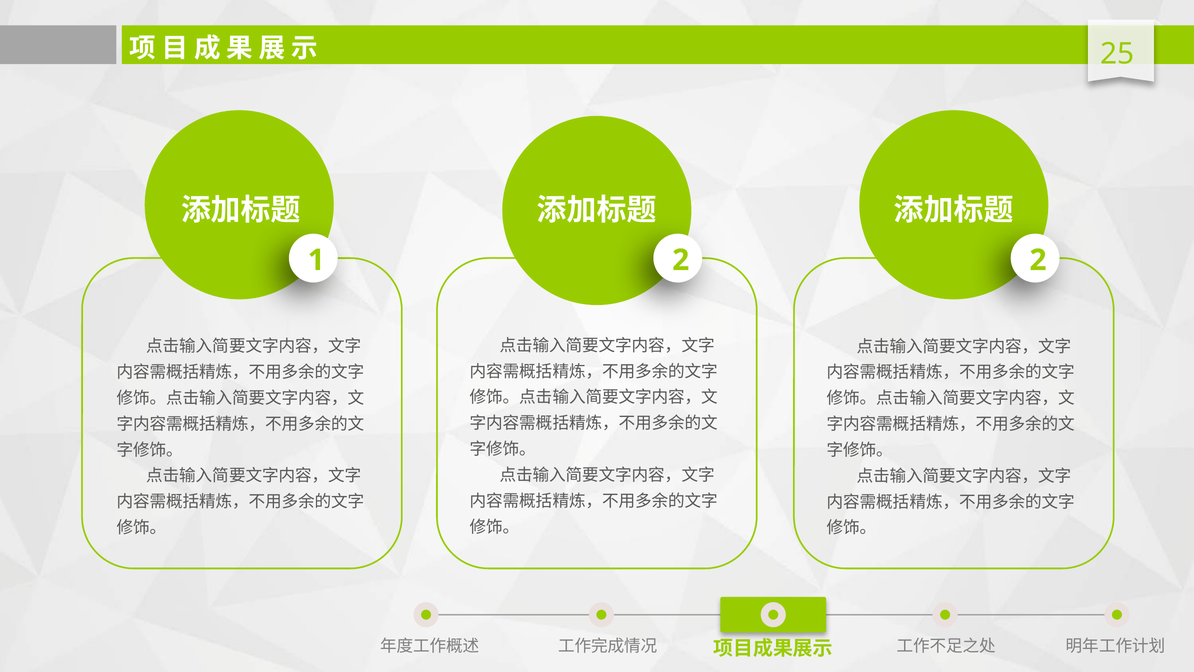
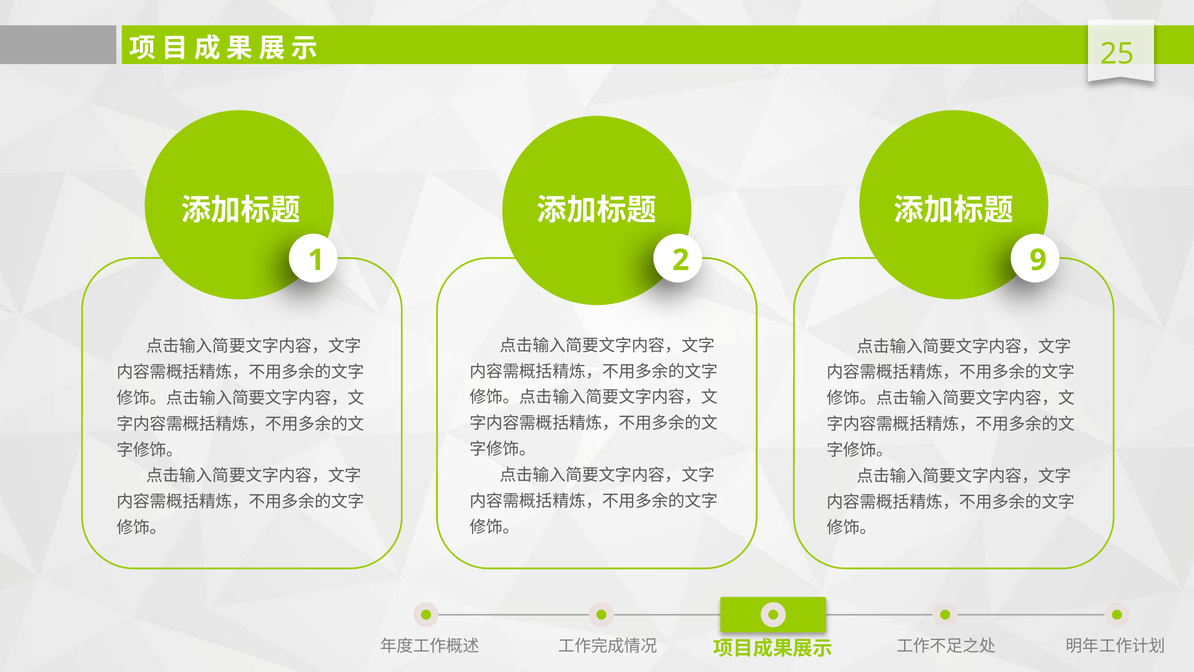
2 2: 2 -> 9
